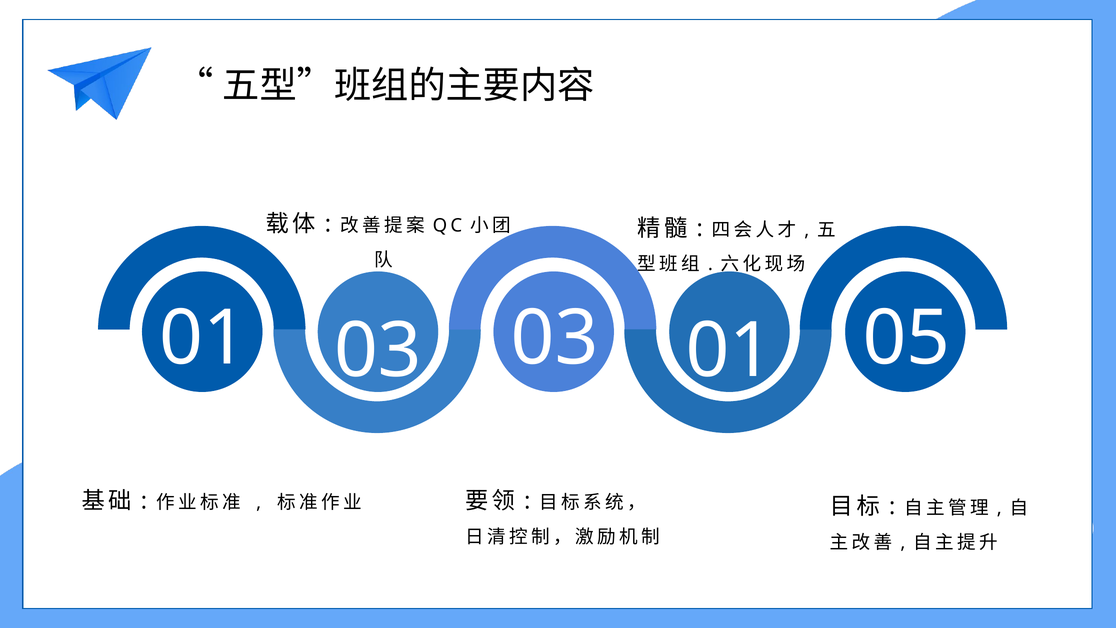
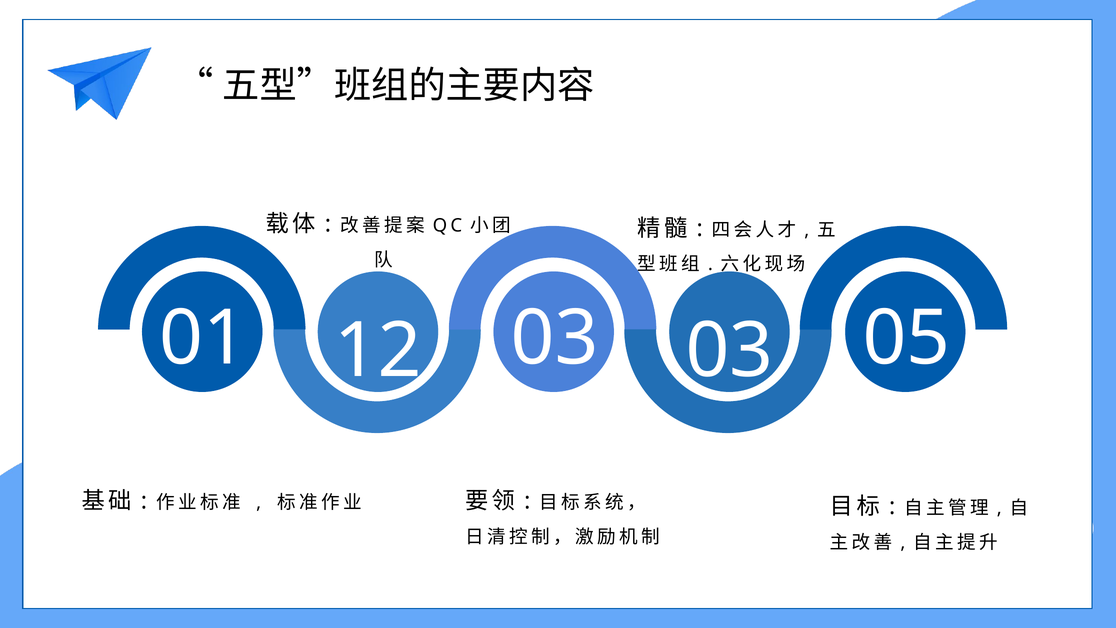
01 03: 03 -> 12
03 01: 01 -> 03
